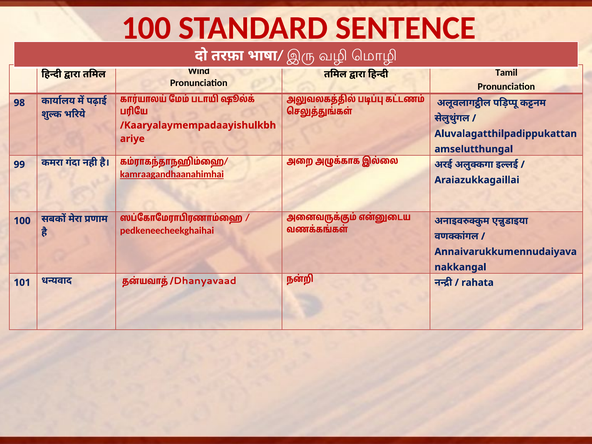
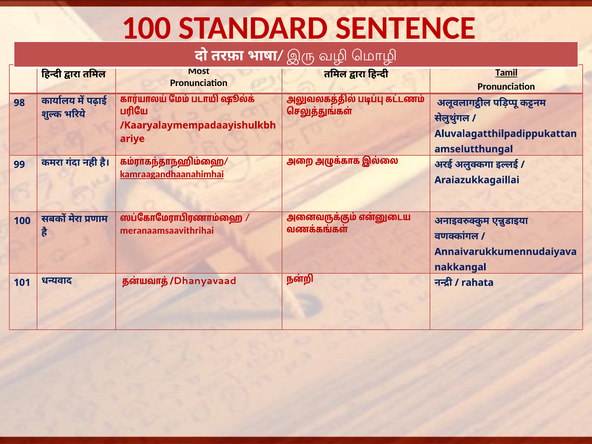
Wind: Wind -> Most
Tamil underline: none -> present
pedkeneecheekghaihai: pedkeneecheekghaihai -> meranaamsaavithrihai
